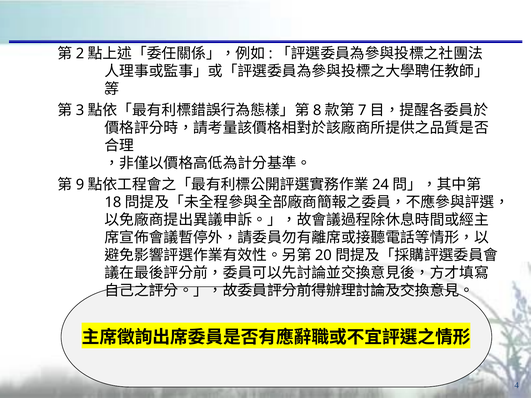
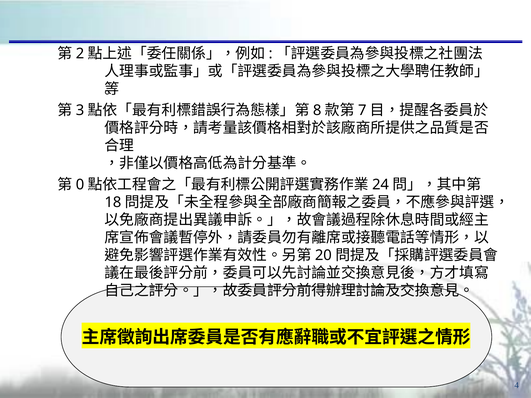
9: 9 -> 0
